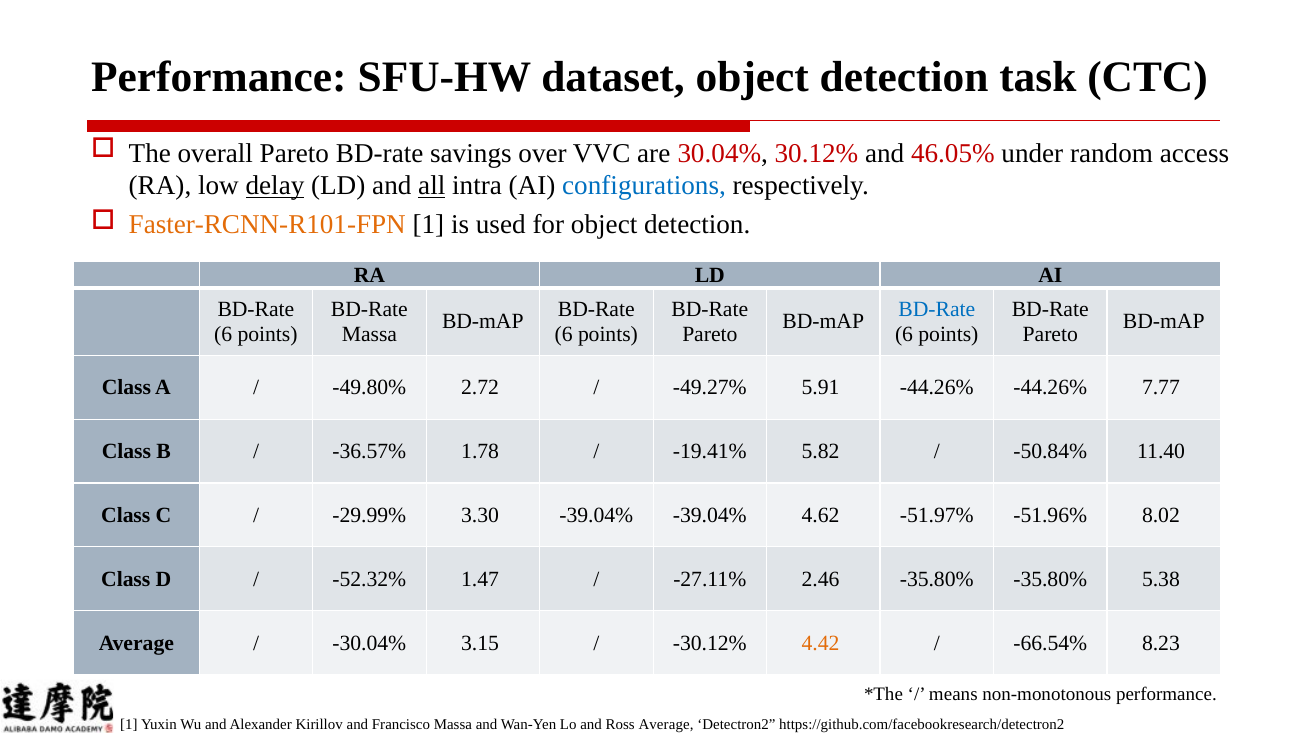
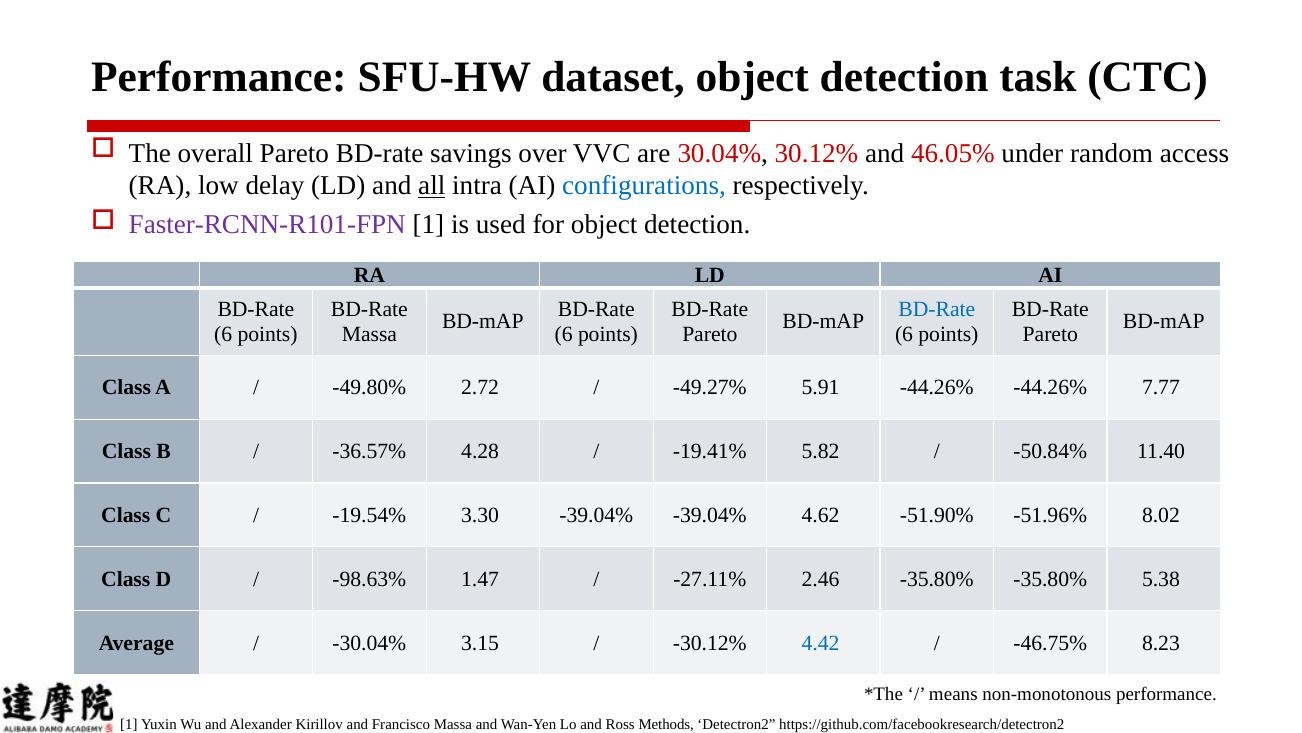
delay underline: present -> none
Faster-RCNN-R101-FPN colour: orange -> purple
1.78: 1.78 -> 4.28
-29.99%: -29.99% -> -19.54%
-51.97%: -51.97% -> -51.90%
-52.32%: -52.32% -> -98.63%
4.42 colour: orange -> blue
-66.54%: -66.54% -> -46.75%
Ross Average: Average -> Methods
